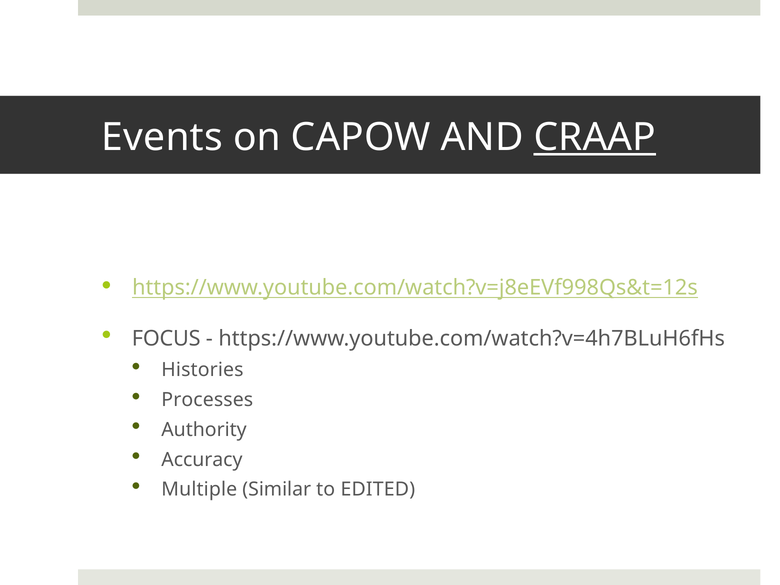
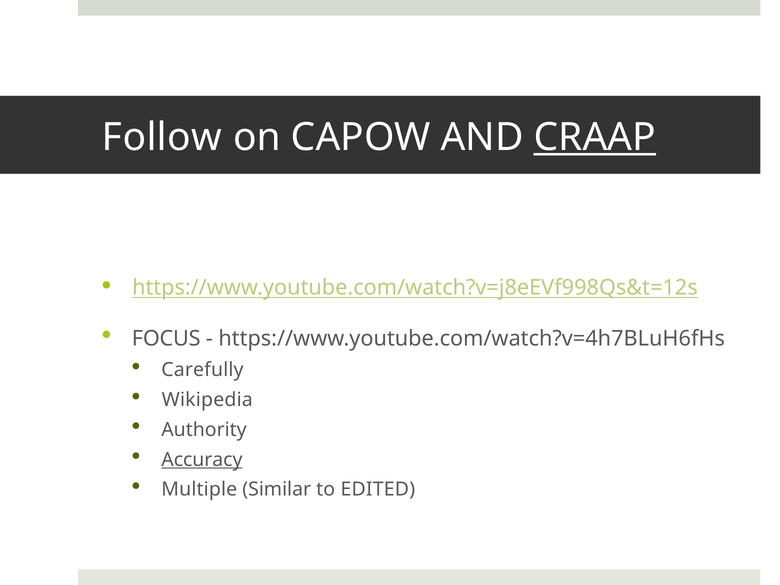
Events: Events -> Follow
Histories: Histories -> Carefully
Processes: Processes -> Wikipedia
Accuracy underline: none -> present
